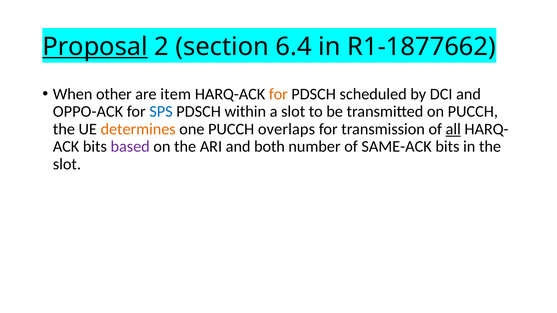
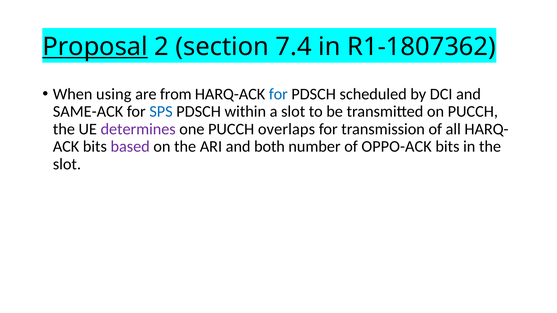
6.4: 6.4 -> 7.4
R1-1877662: R1-1877662 -> R1-1807362
other: other -> using
item: item -> from
for at (278, 94) colour: orange -> blue
OPPO-ACK: OPPO-ACK -> SAME-ACK
determines colour: orange -> purple
all underline: present -> none
SAME-ACK: SAME-ACK -> OPPO-ACK
